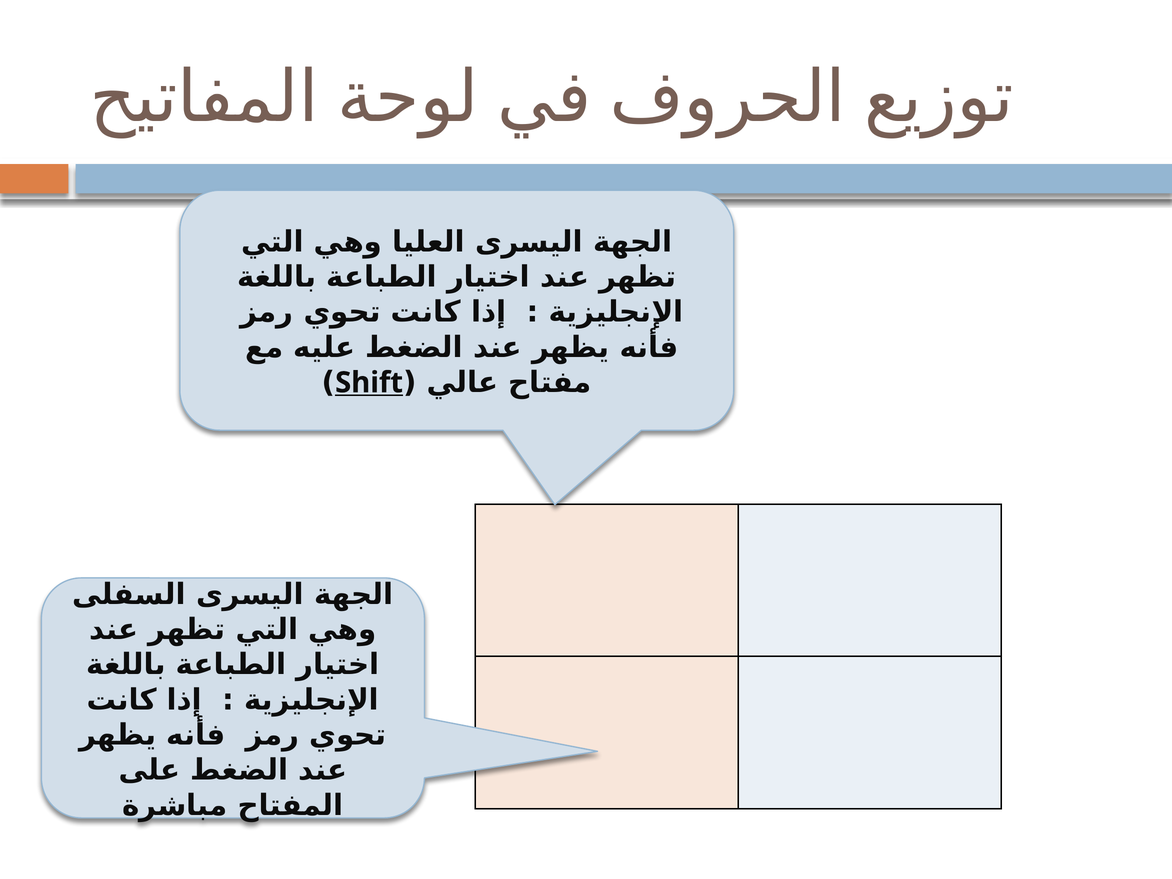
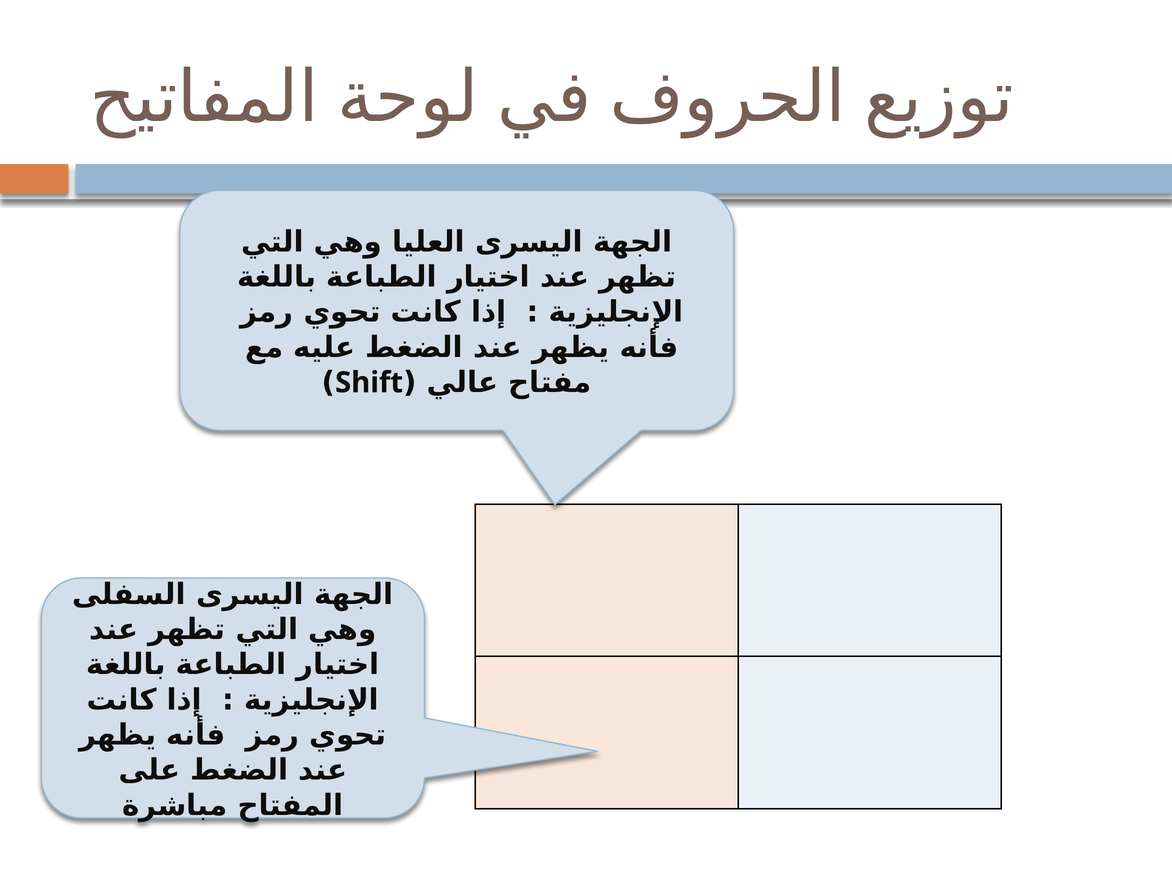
Shift underline: present -> none
